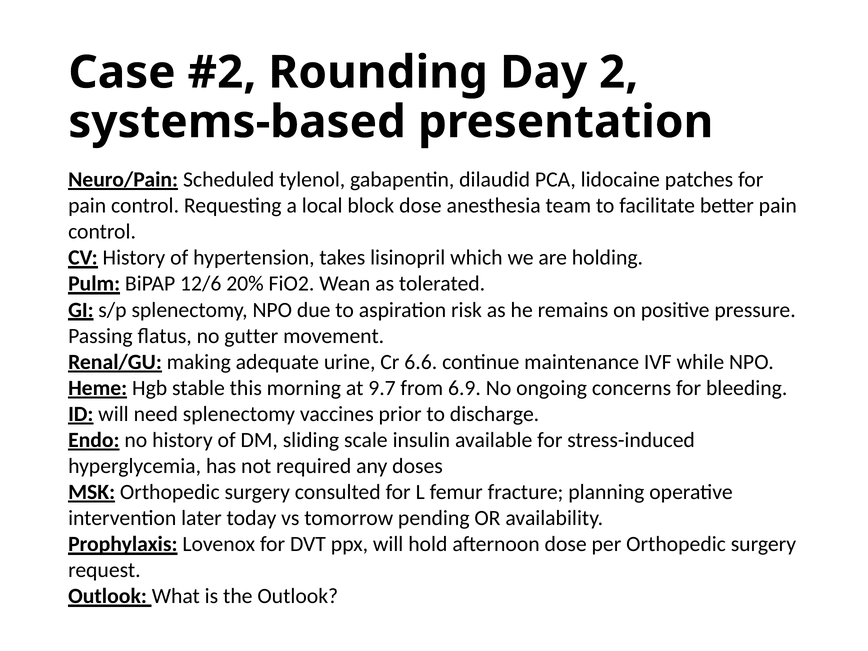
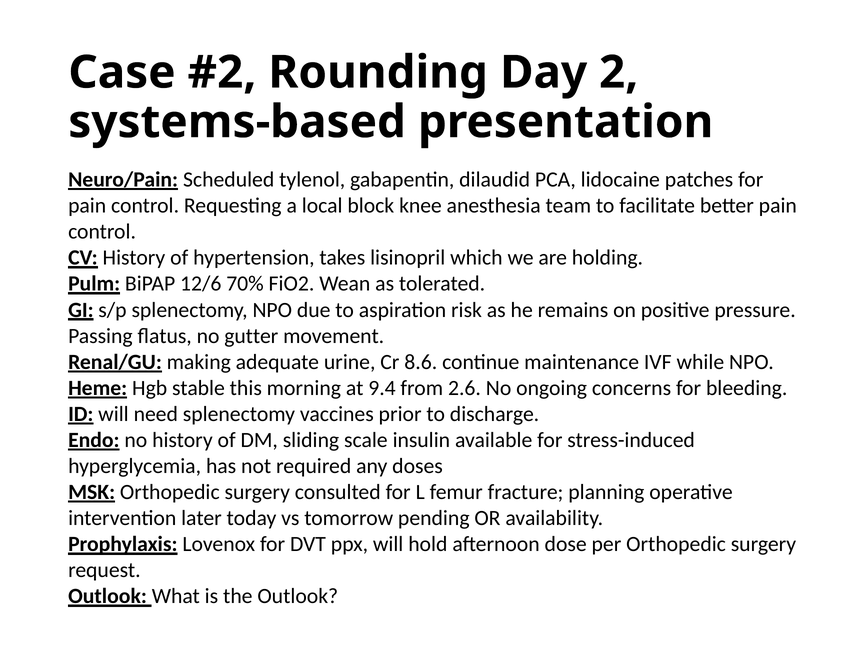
block dose: dose -> knee
20%: 20% -> 70%
6.6: 6.6 -> 8.6
9.7: 9.7 -> 9.4
6.9: 6.9 -> 2.6
